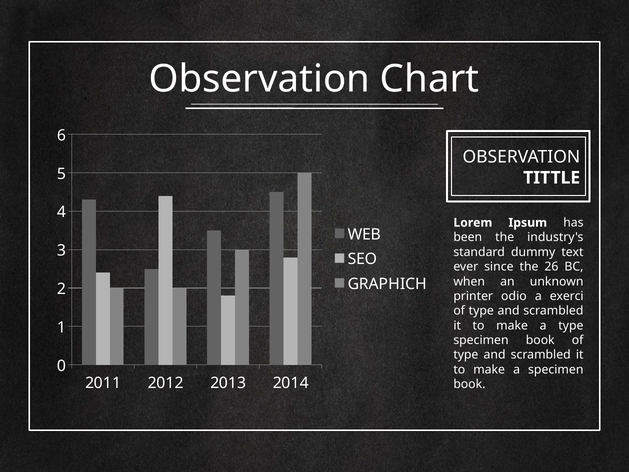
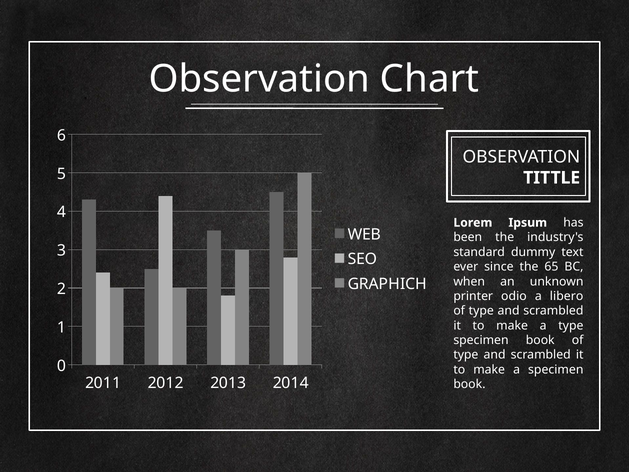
26: 26 -> 65
exerci: exerci -> libero
